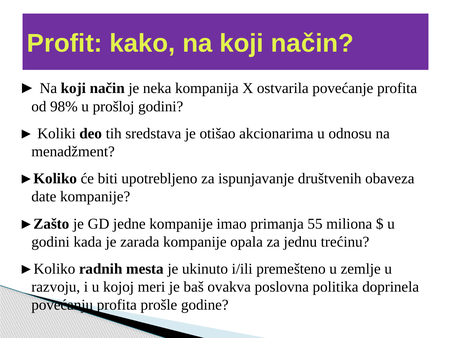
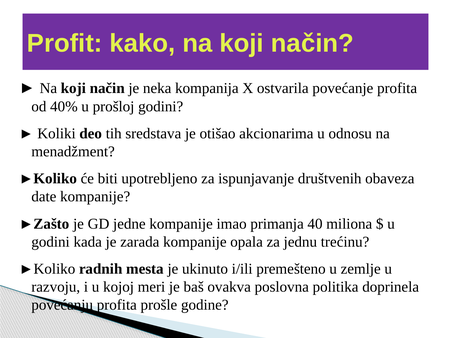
98%: 98% -> 40%
55: 55 -> 40
